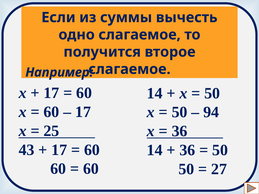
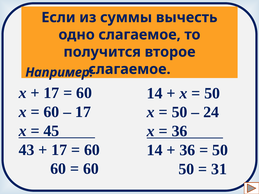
94: 94 -> 24
25: 25 -> 45
27: 27 -> 31
